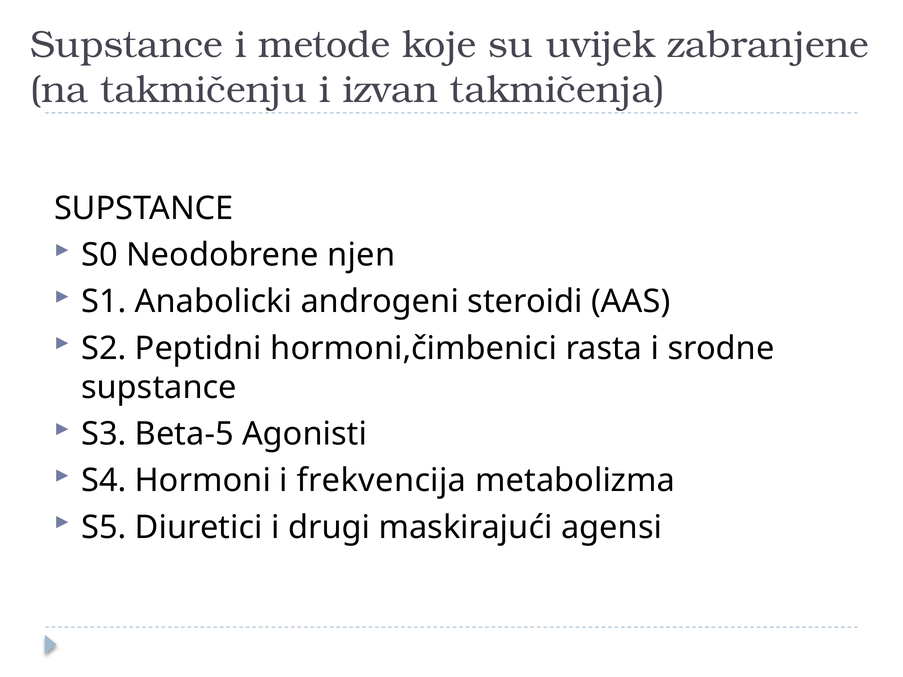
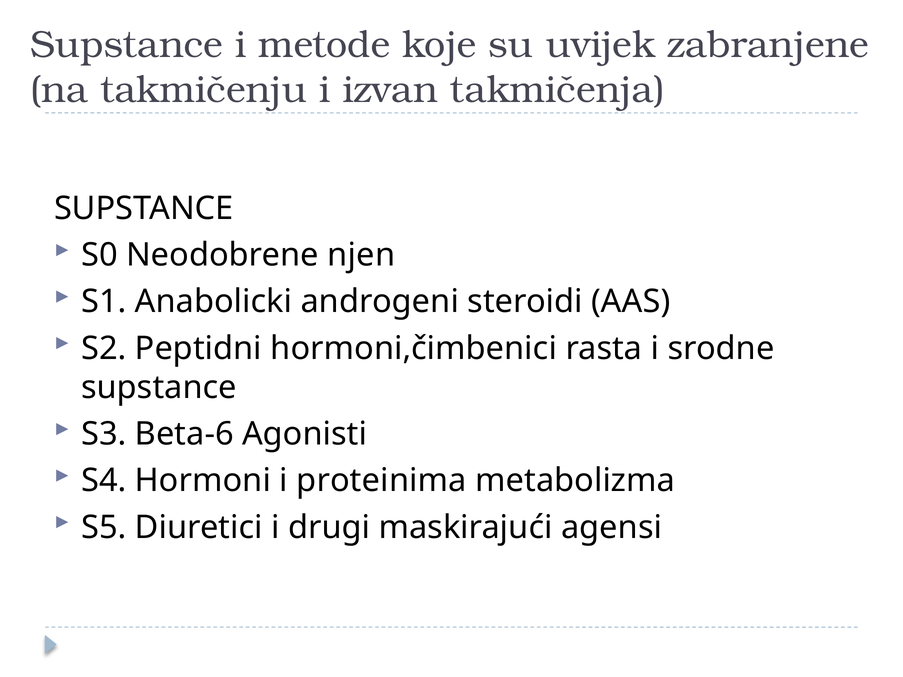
Beta-5: Beta-5 -> Beta-6
frekvencija: frekvencija -> proteinima
